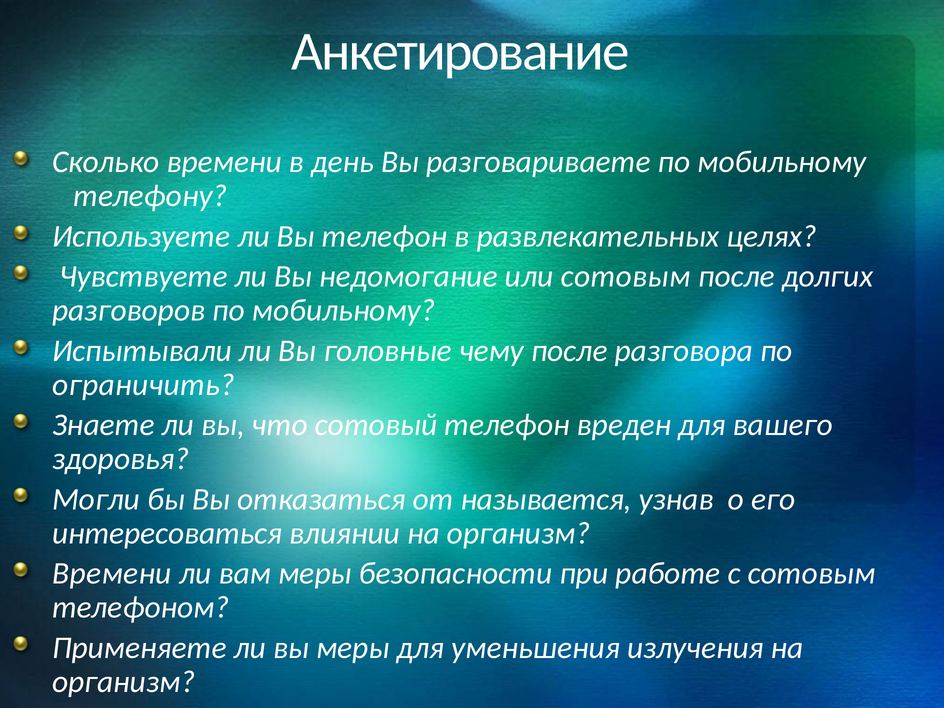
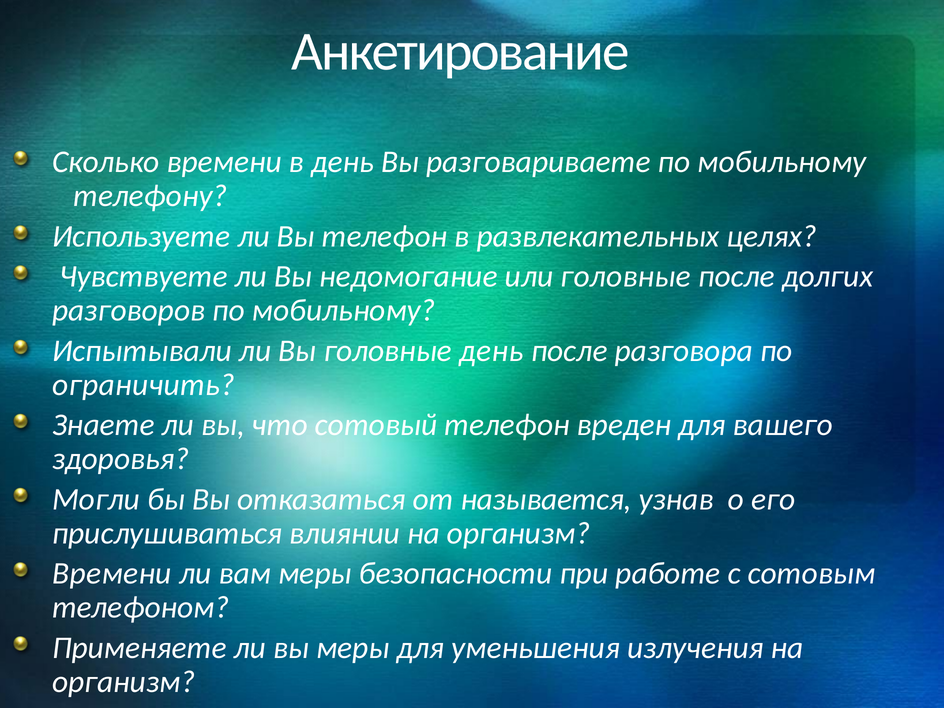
или сотовым: сотовым -> головные
головные чему: чему -> день
интересоваться: интересоваться -> прислушиваться
